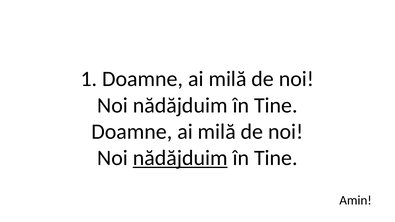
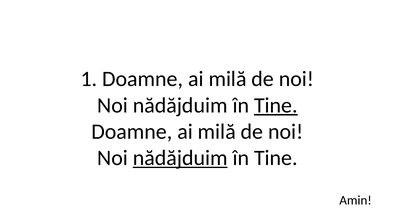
Tine at (276, 105) underline: none -> present
